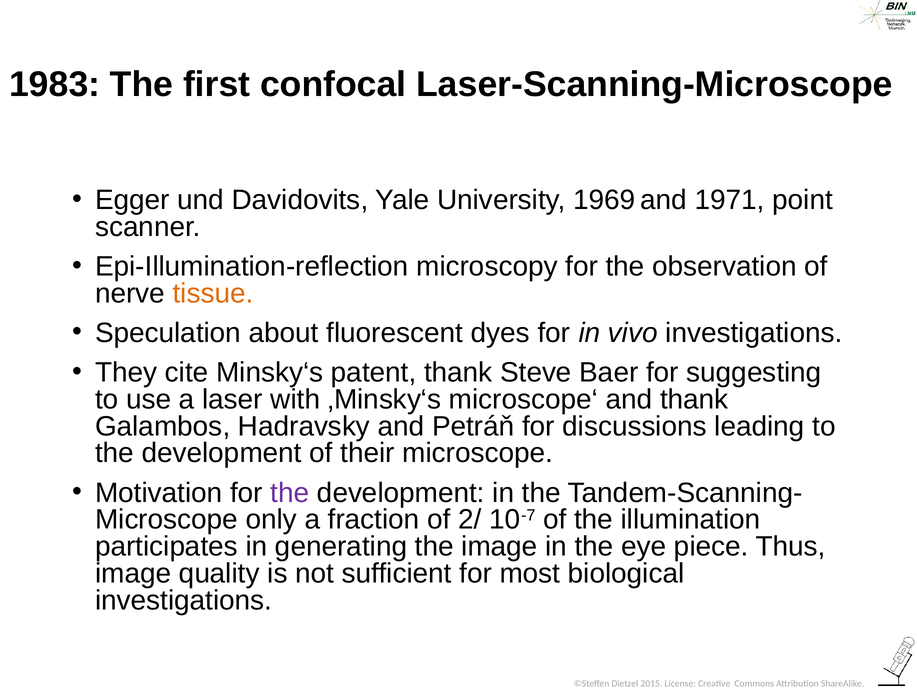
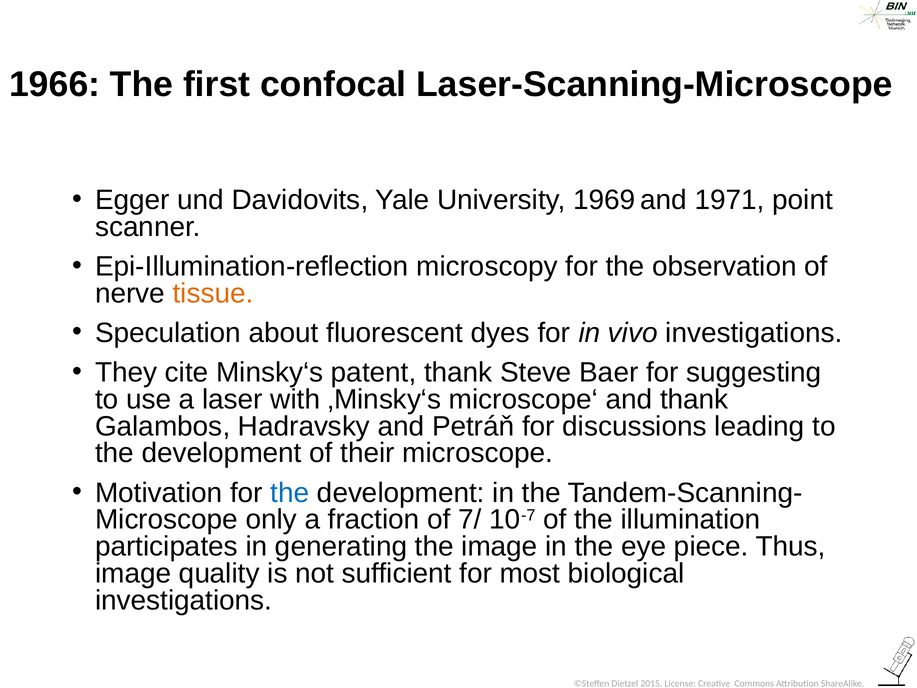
1983: 1983 -> 1966
the at (290, 493) colour: purple -> blue
2/: 2/ -> 7/
